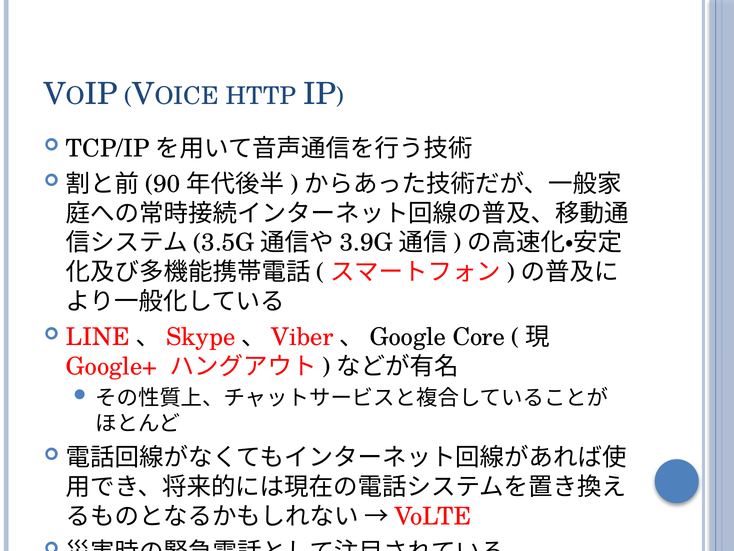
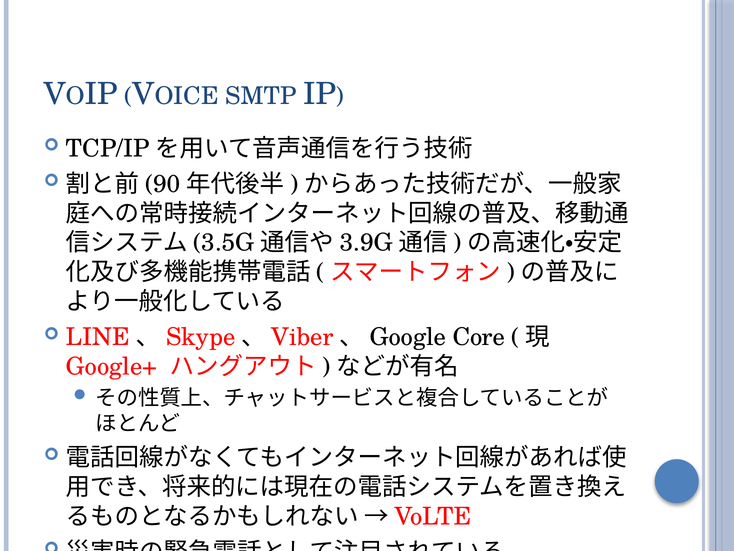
HTTP: HTTP -> SMTP
